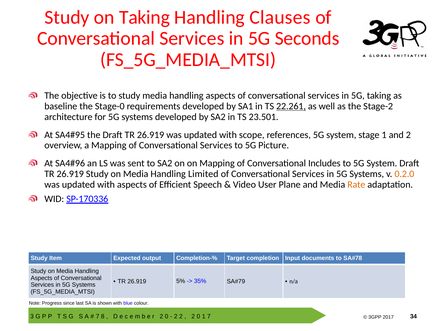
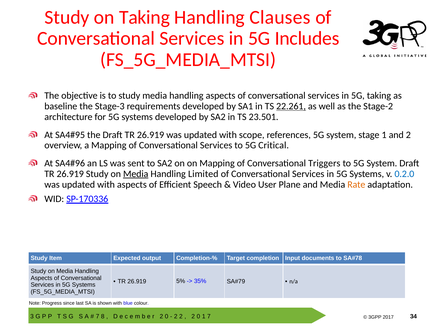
Seconds: Seconds -> Includes
Stage-0: Stage-0 -> Stage-3
Picture: Picture -> Critical
Includes: Includes -> Triggers
Media at (136, 174) underline: none -> present
0.2.0 colour: orange -> blue
